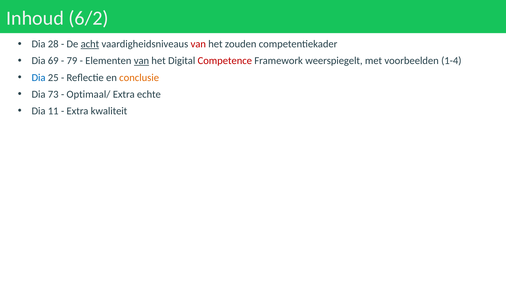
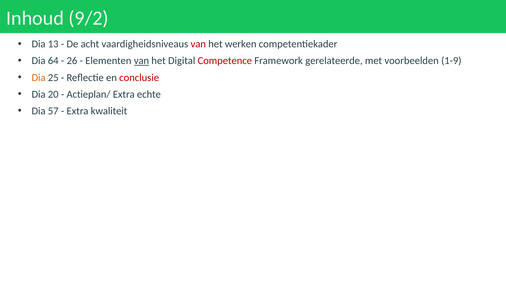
6/2: 6/2 -> 9/2
28: 28 -> 13
acht underline: present -> none
zouden: zouden -> werken
69: 69 -> 64
79: 79 -> 26
weerspiegelt: weerspiegelt -> gerelateerde
1-4: 1-4 -> 1-9
Dia at (39, 77) colour: blue -> orange
conclusie colour: orange -> red
73: 73 -> 20
Optimaal/: Optimaal/ -> Actieplan/
11: 11 -> 57
